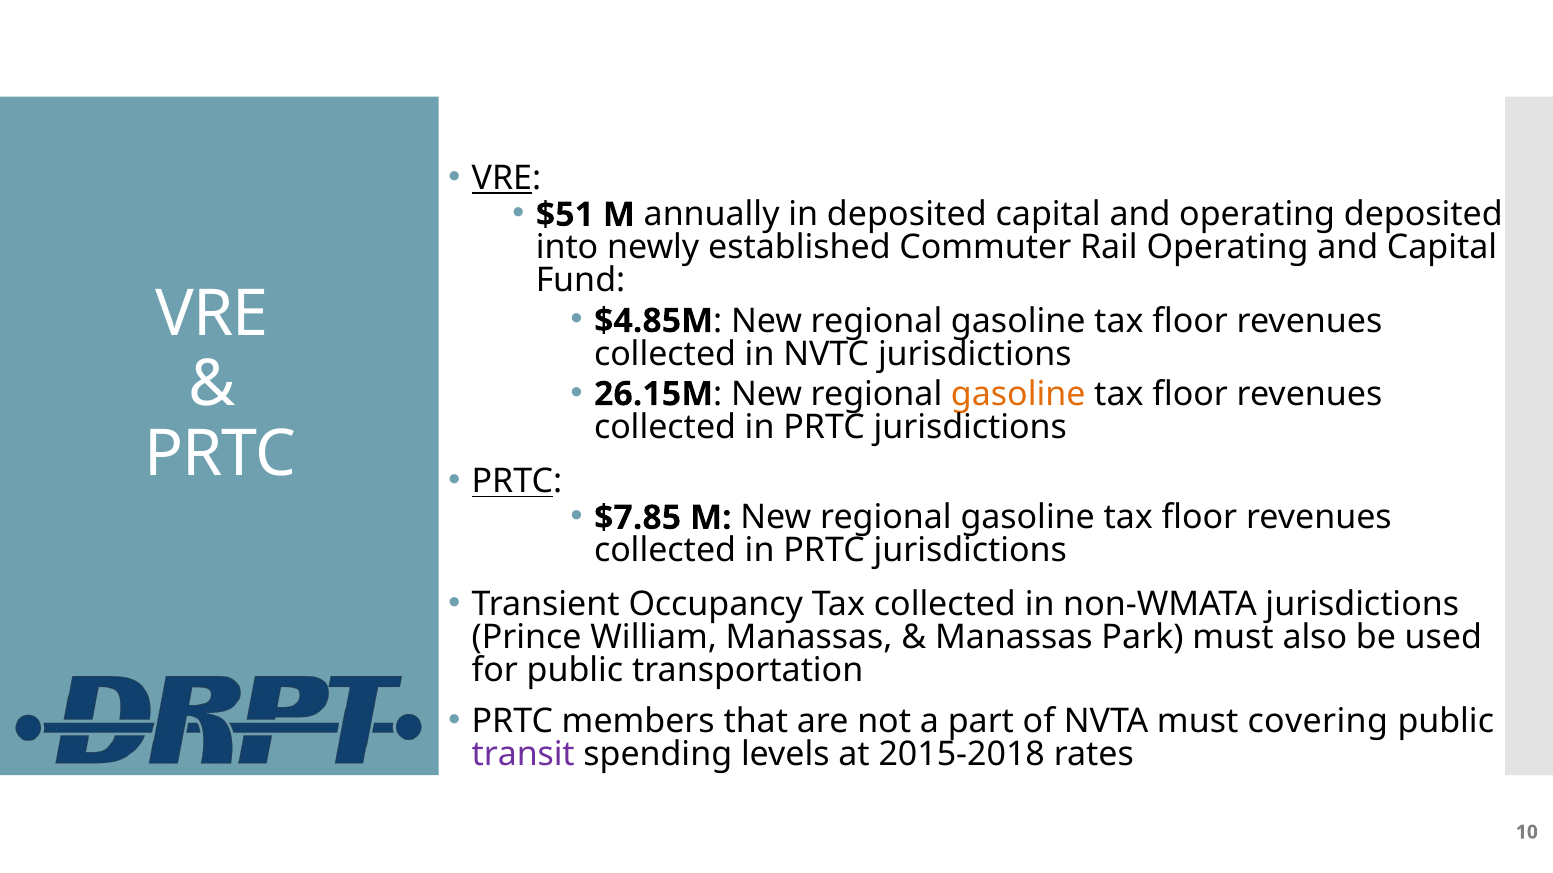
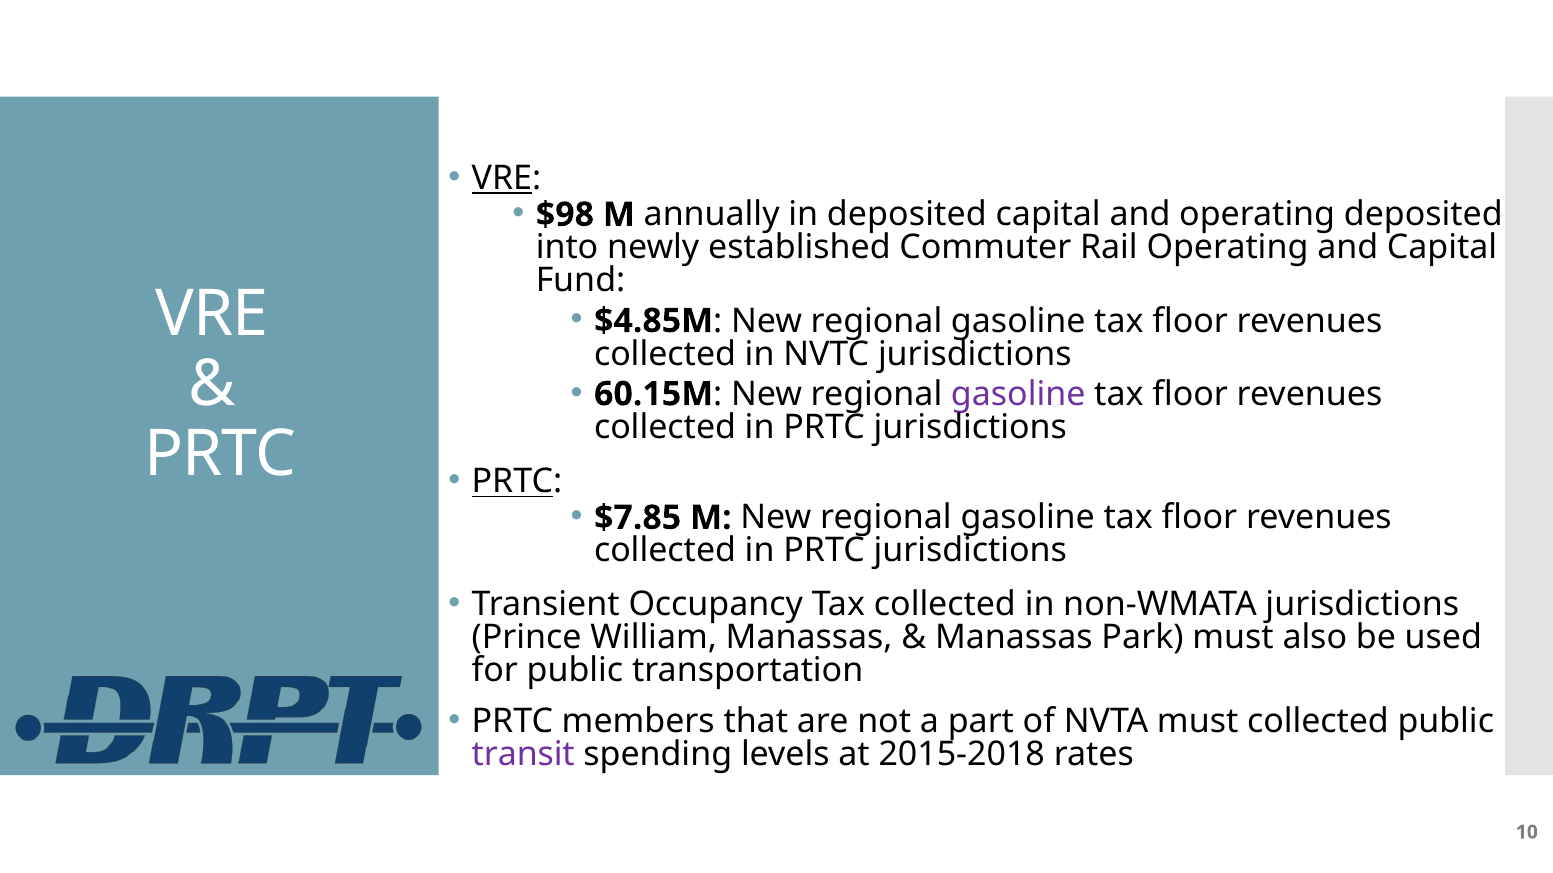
$51: $51 -> $98
26.15M: 26.15M -> 60.15M
gasoline at (1018, 394) colour: orange -> purple
must covering: covering -> collected
